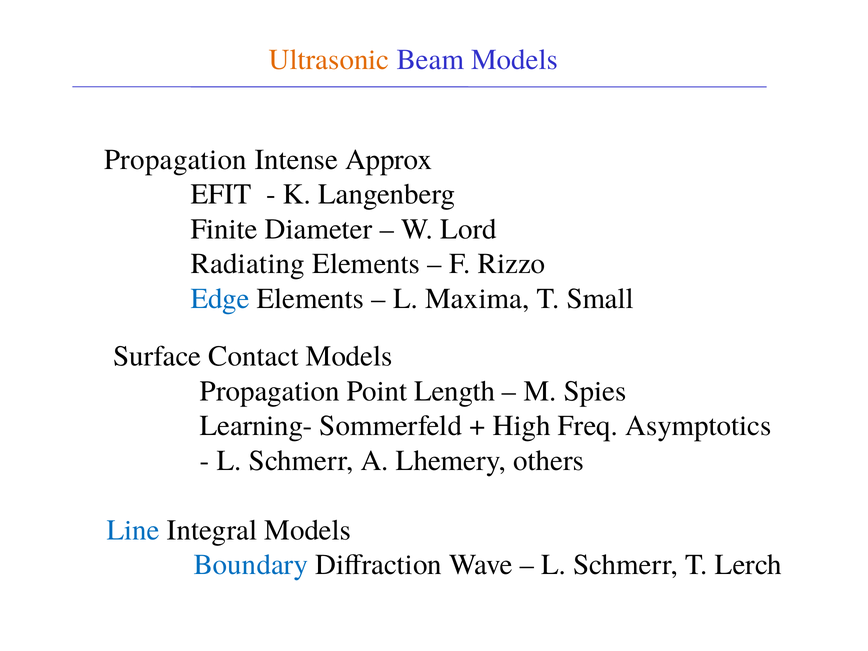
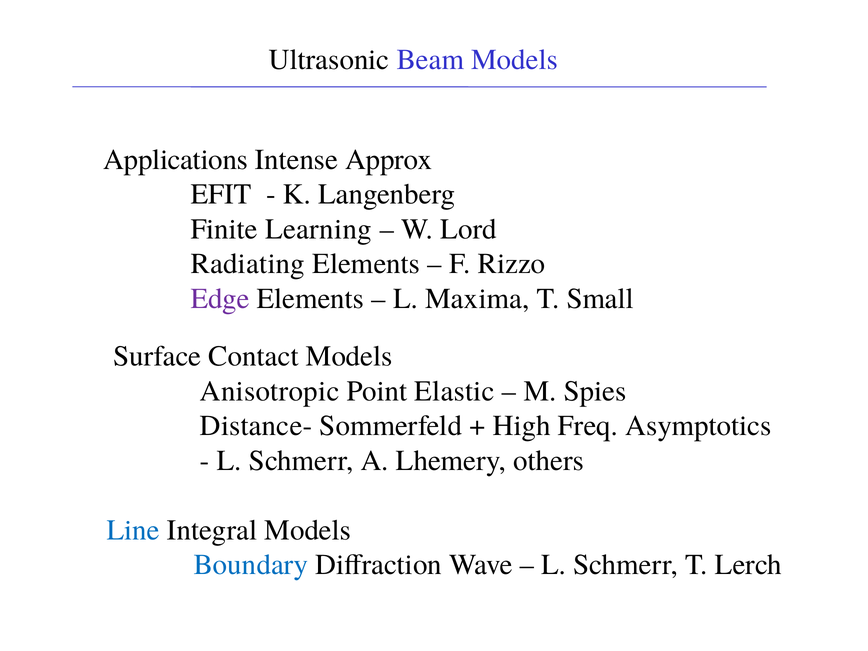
Ultrasonic colour: orange -> black
Propagation at (175, 160): Propagation -> Applications
Diameter: Diameter -> Learning
Edge colour: blue -> purple
Propagation at (270, 391): Propagation -> Anisotropic
Length: Length -> Elastic
Learning-: Learning- -> Distance-
